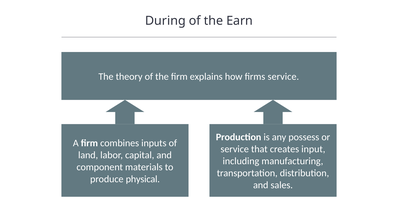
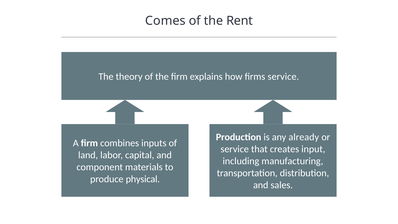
During: During -> Comes
Earn: Earn -> Rent
possess: possess -> already
